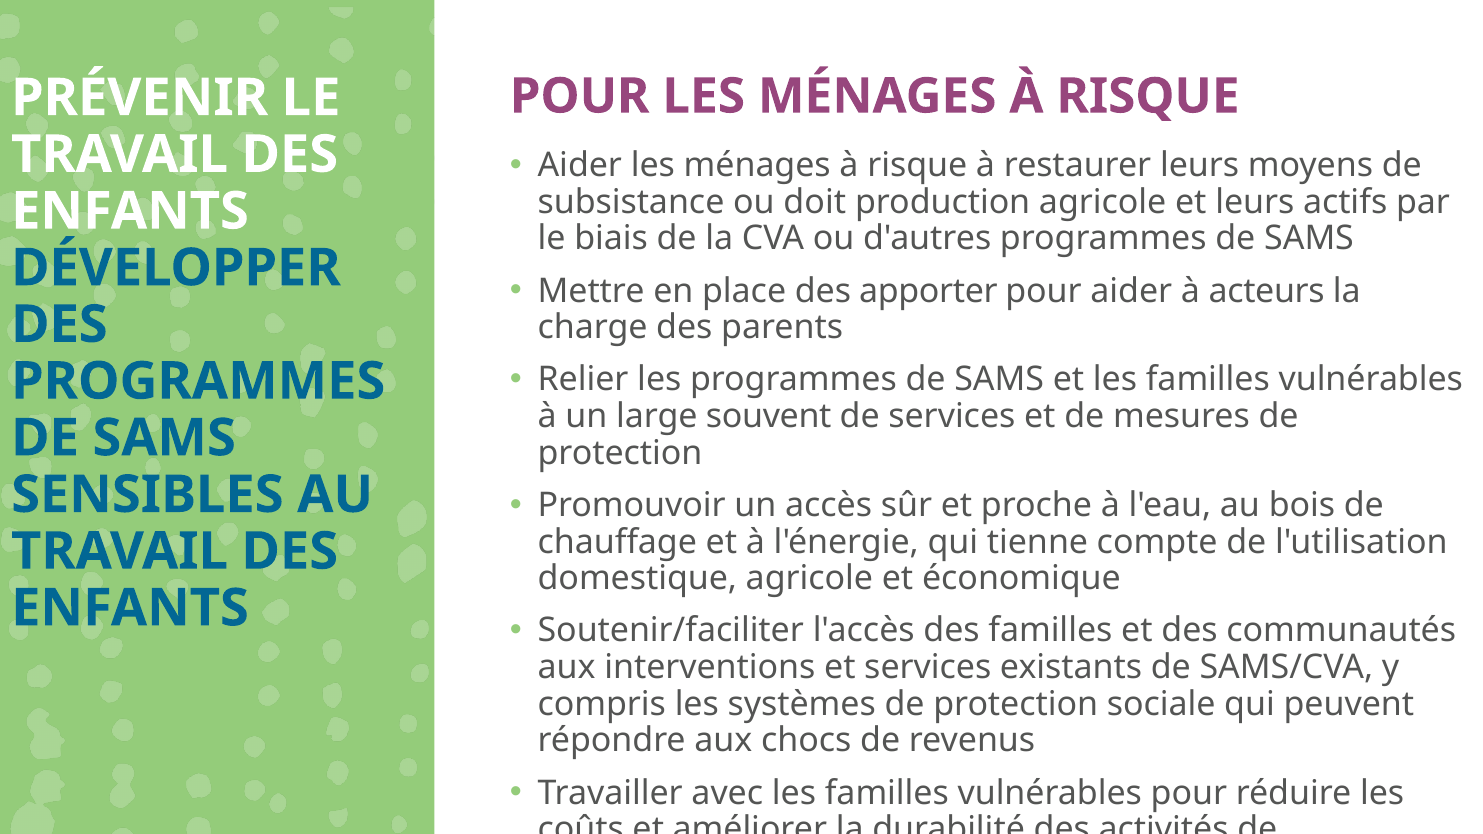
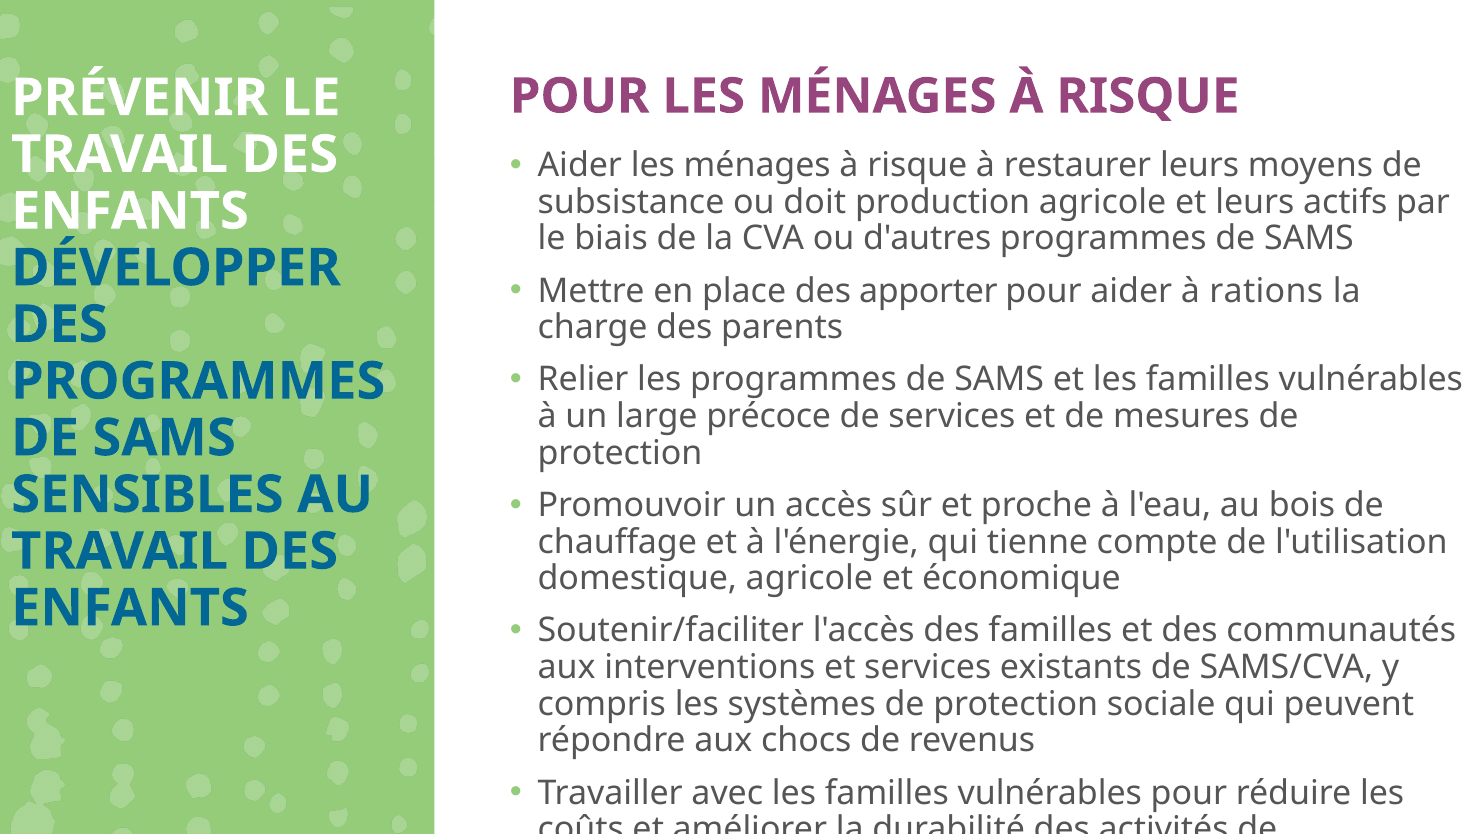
acteurs: acteurs -> rations
souvent: souvent -> précoce
